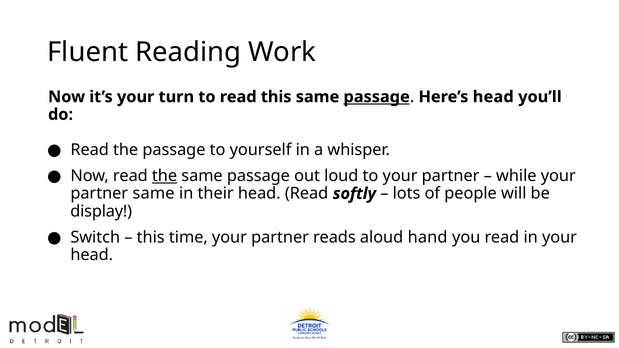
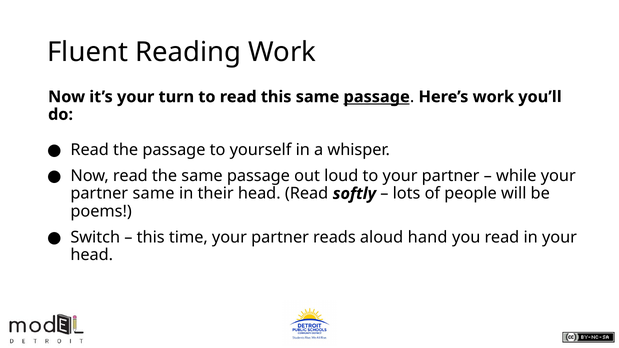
Here’s head: head -> work
the at (165, 176) underline: present -> none
display: display -> poems
